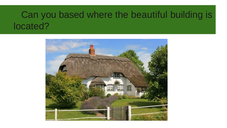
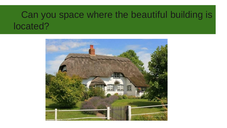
based: based -> space
